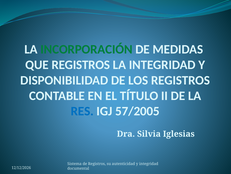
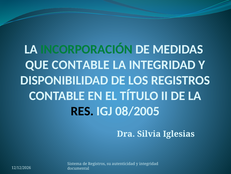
QUE REGISTROS: REGISTROS -> CONTABLE
RES colour: blue -> black
57/2005: 57/2005 -> 08/2005
